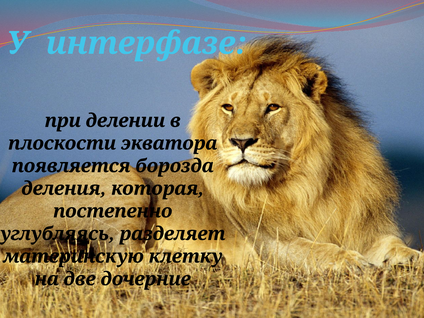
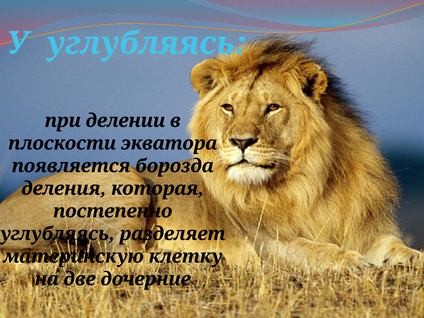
У интерфазе: интерфазе -> углубляясь
